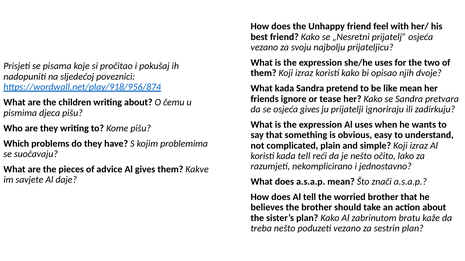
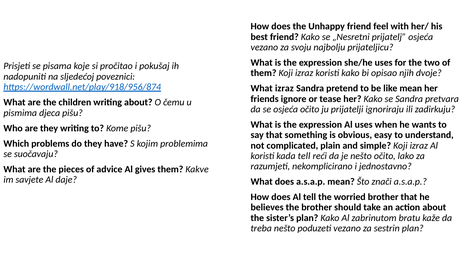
What kada: kada -> izraz
osjeća gives: gives -> očito
